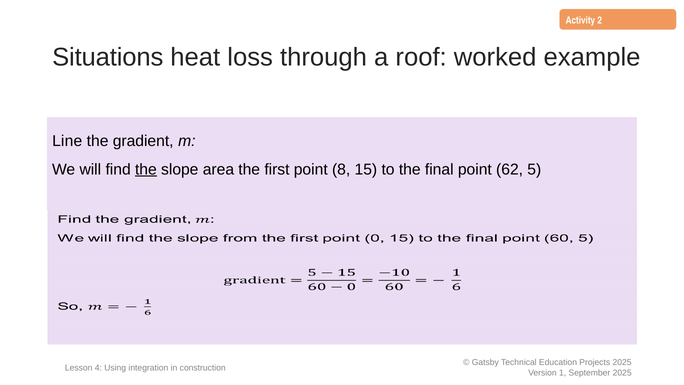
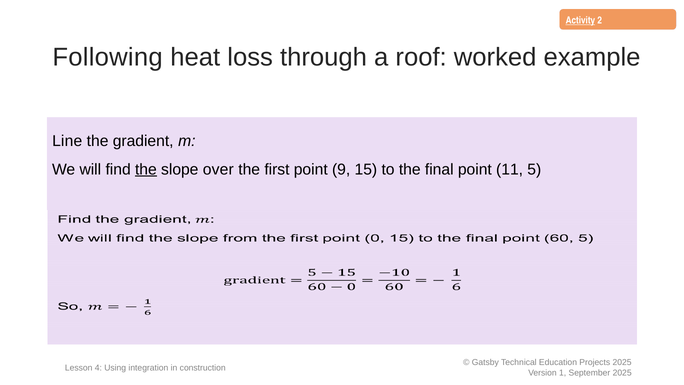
Activity underline: none -> present
Situations: Situations -> Following
area: area -> over
8: 8 -> 9
62: 62 -> 11
